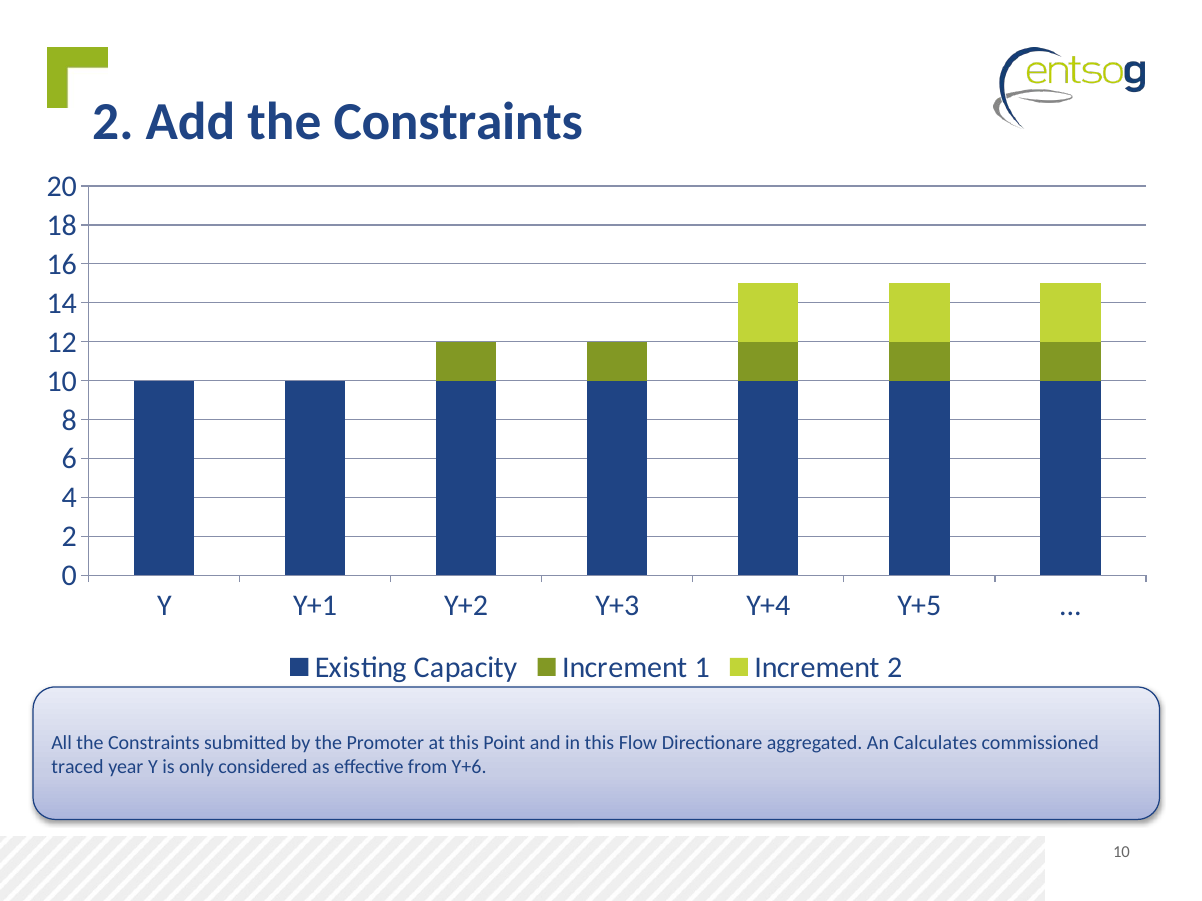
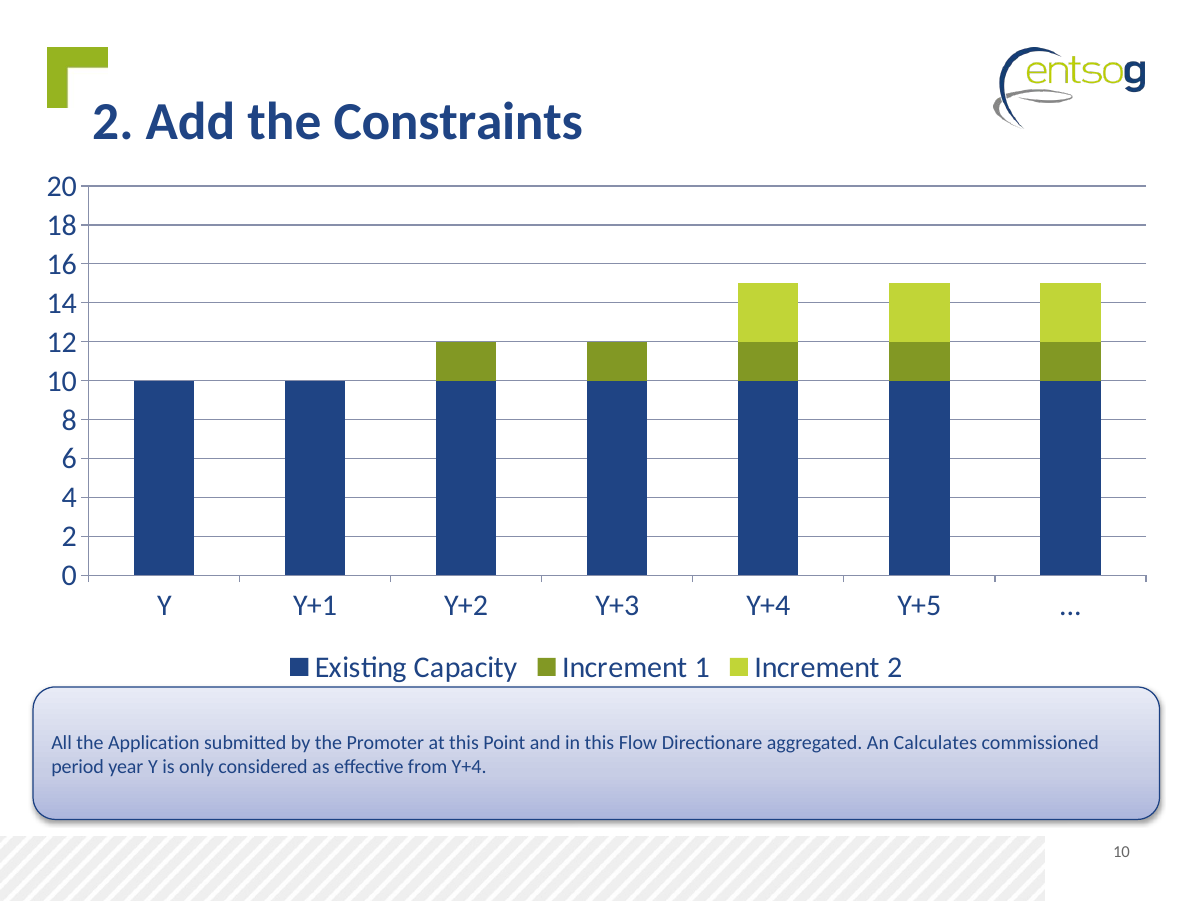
All the Constraints: Constraints -> Application
traced: traced -> period
from Y+6: Y+6 -> Y+4
